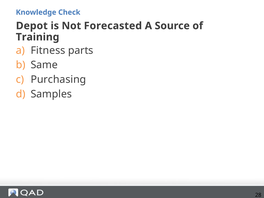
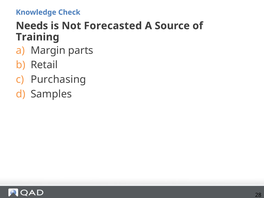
Depot: Depot -> Needs
Fitness: Fitness -> Margin
Same: Same -> Retail
